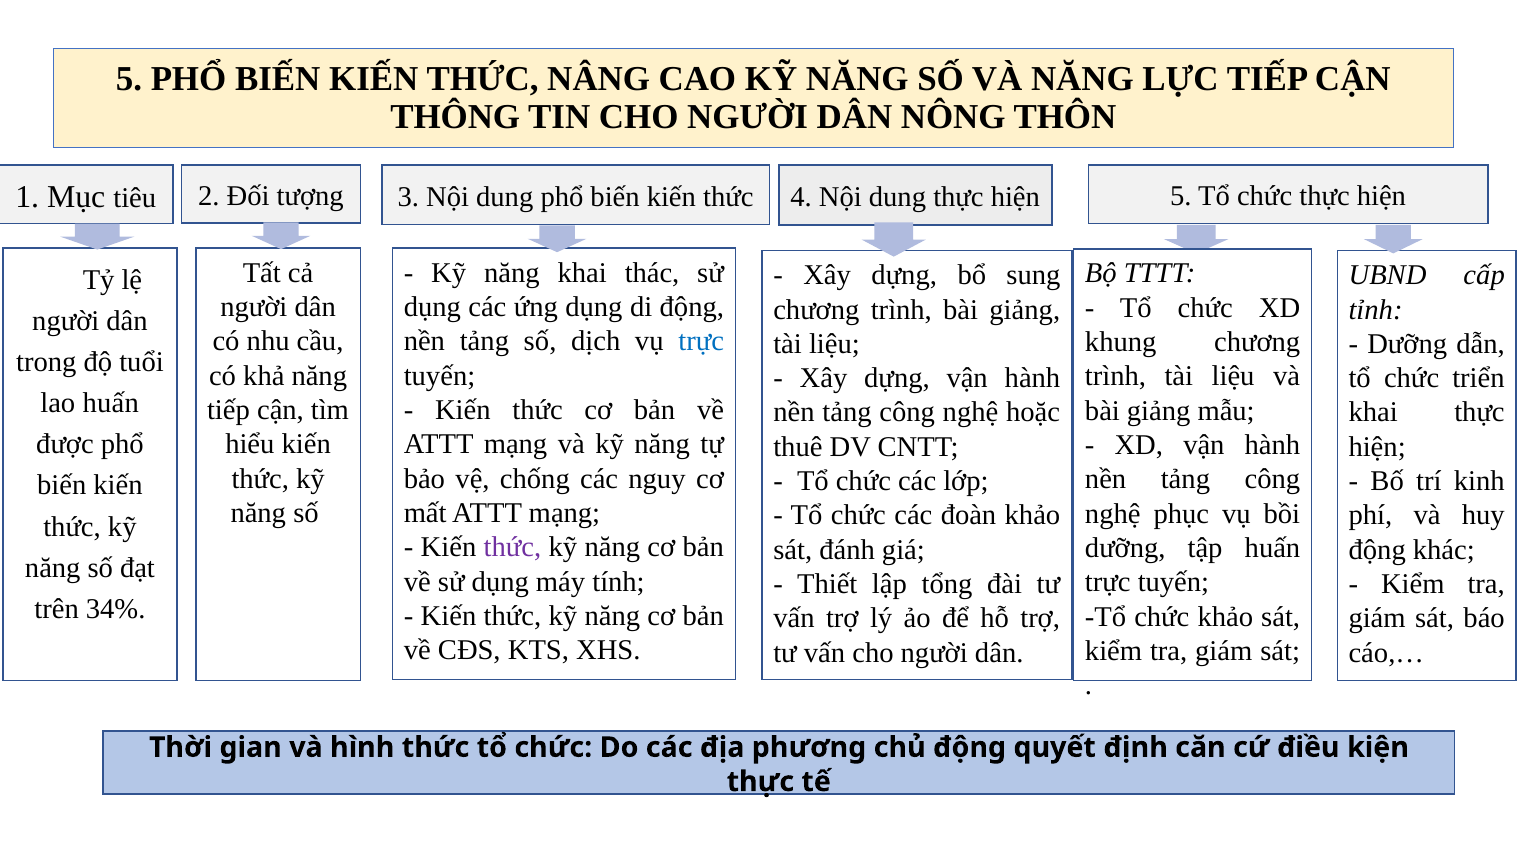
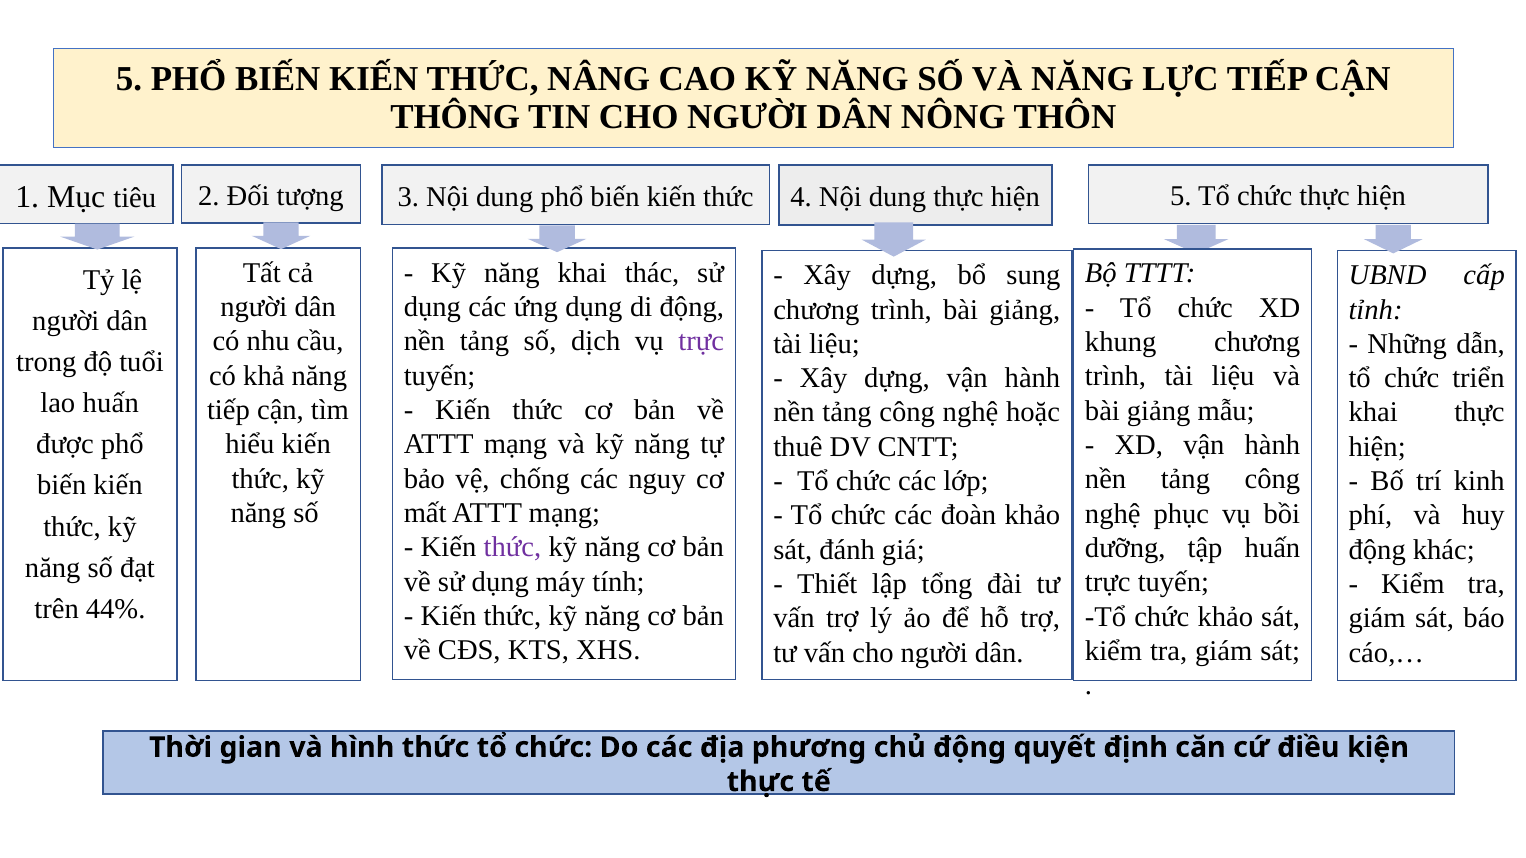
trực at (701, 342) colour: blue -> purple
Dưỡng at (1407, 344): Dưỡng -> Những
34%: 34% -> 44%
